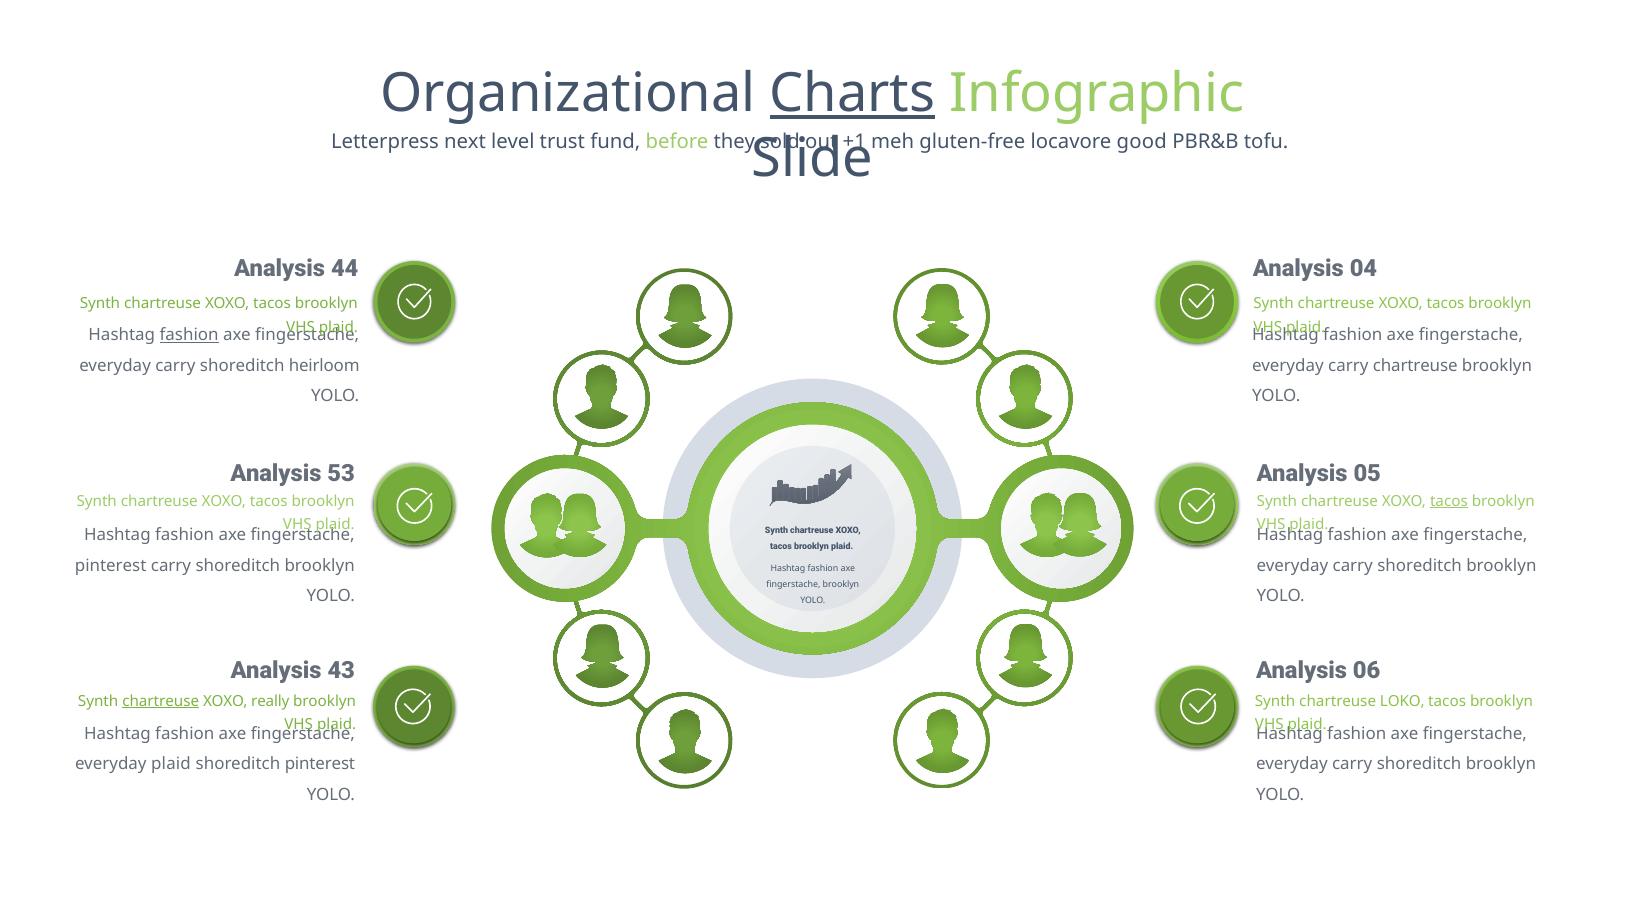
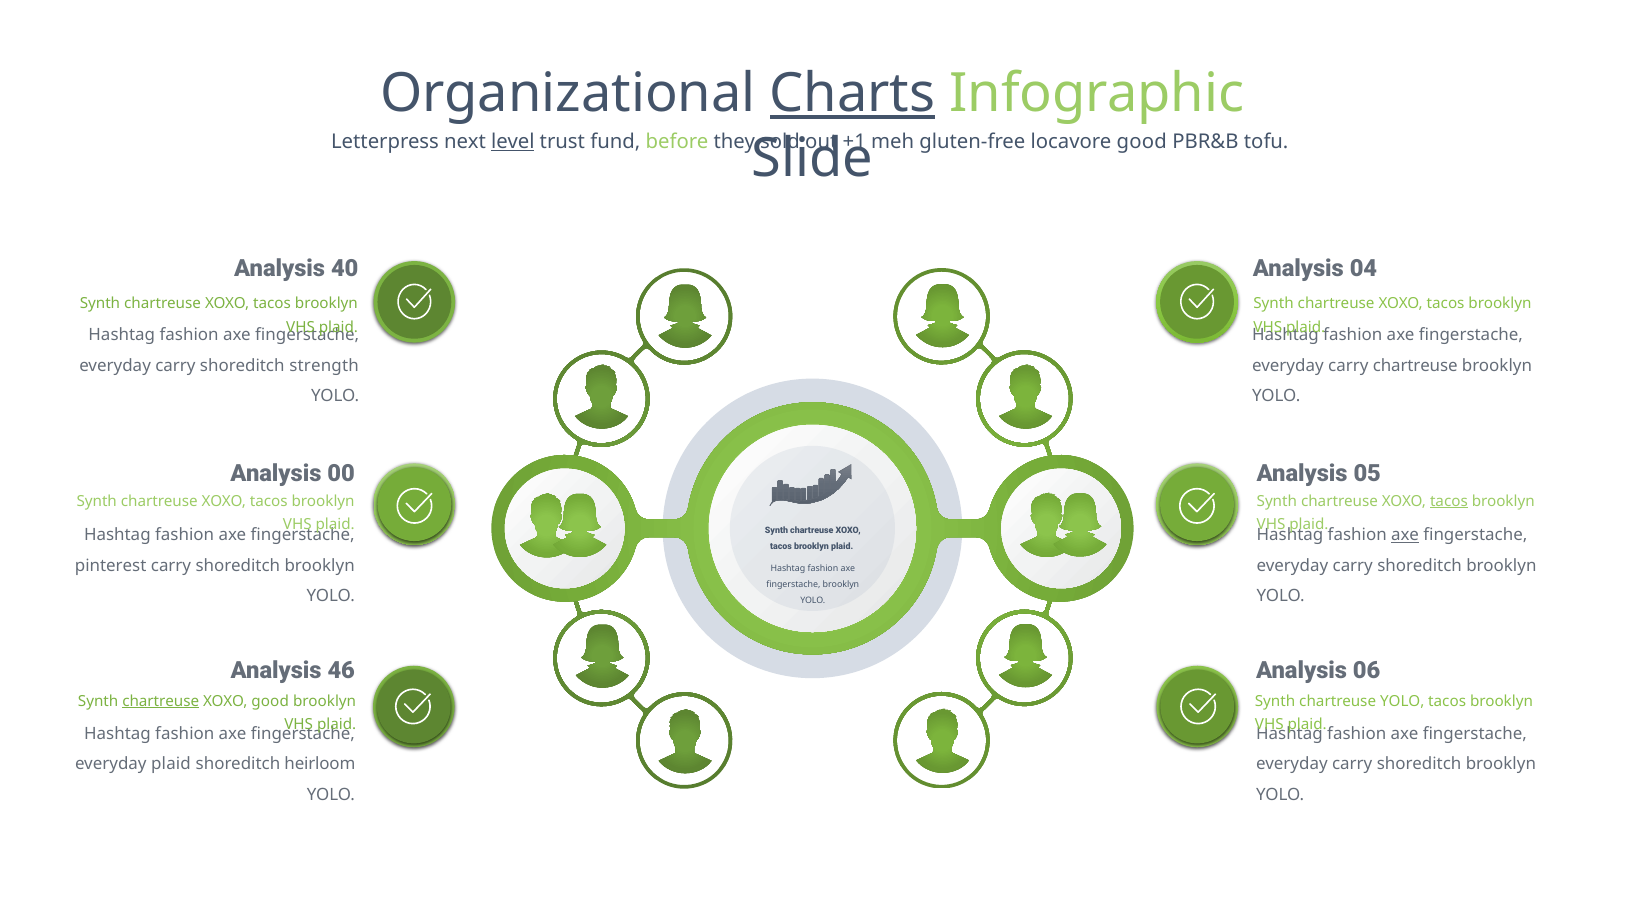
level underline: none -> present
44: 44 -> 40
fashion at (189, 335) underline: present -> none
heirloom: heirloom -> strength
53: 53 -> 00
axe at (1405, 535) underline: none -> present
43: 43 -> 46
XOXO really: really -> good
chartreuse LOKO: LOKO -> YOLO
shoreditch pinterest: pinterest -> heirloom
